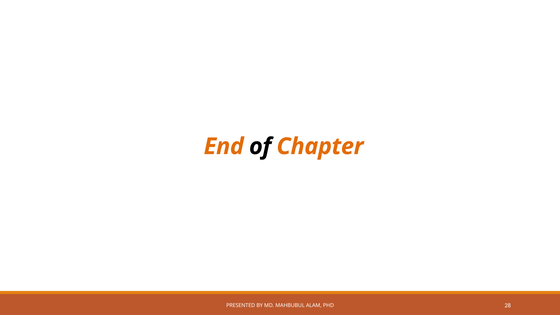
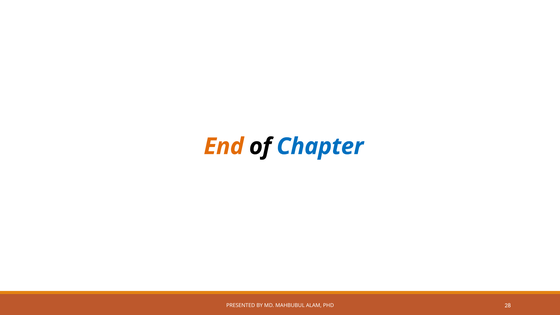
Chapter colour: orange -> blue
